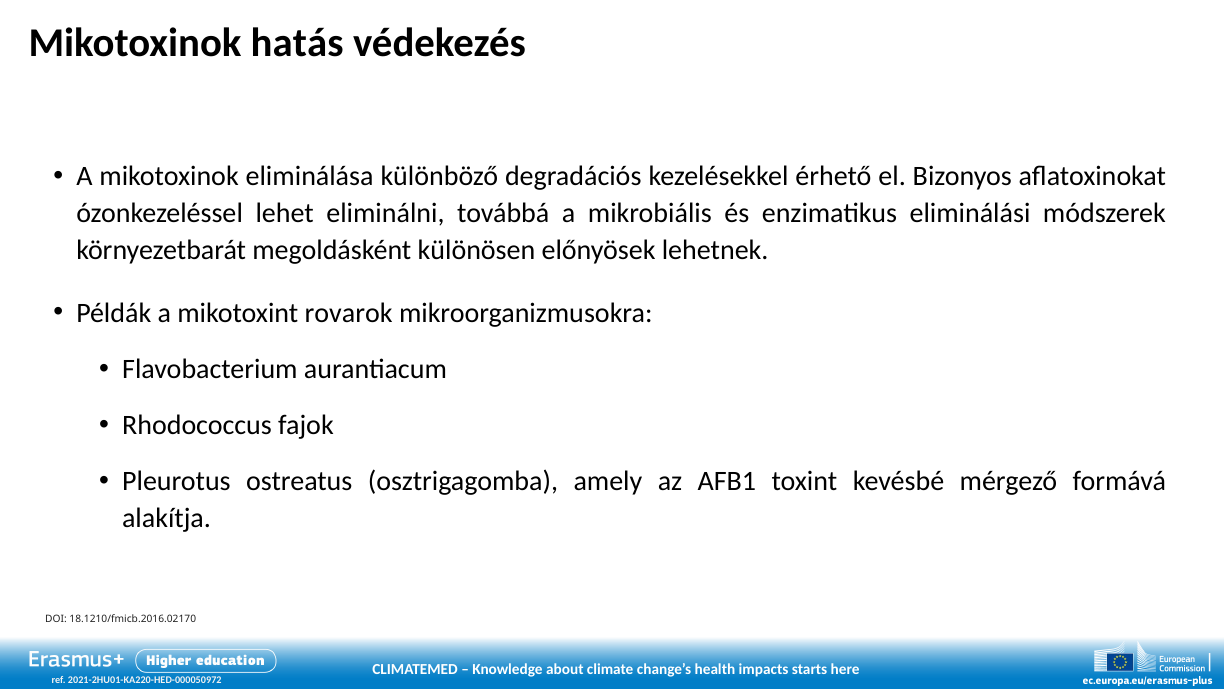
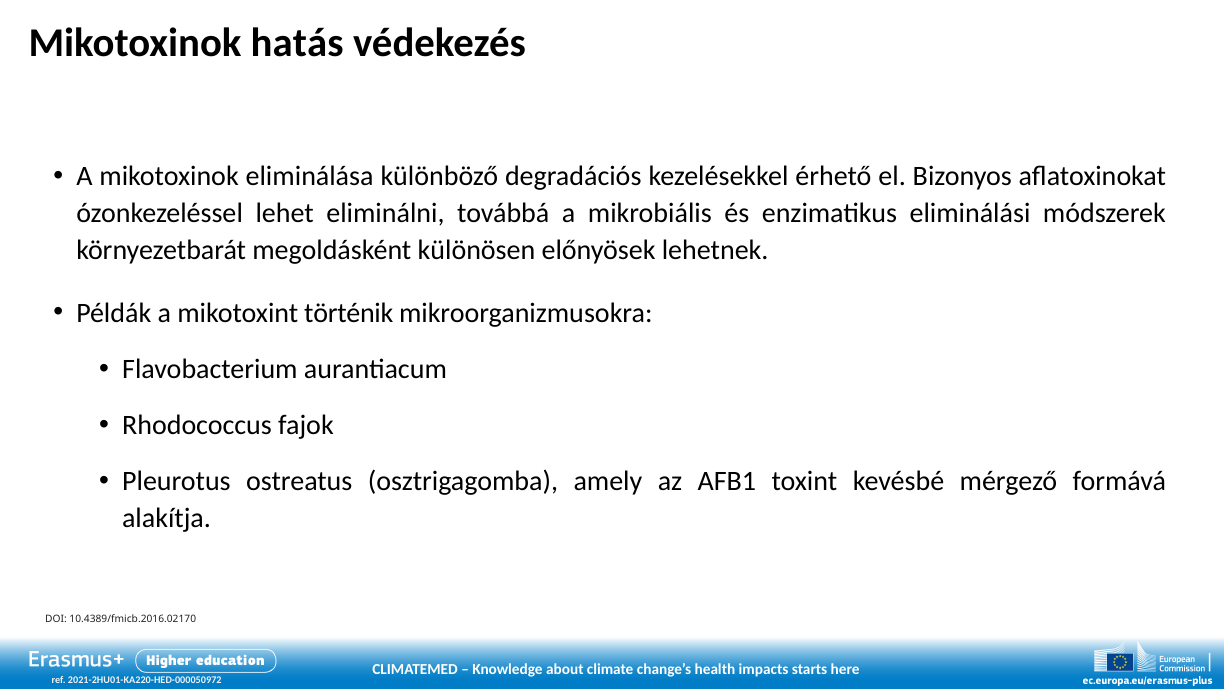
rovarok: rovarok -> történik
18.1210/fmicb.2016.02170: 18.1210/fmicb.2016.02170 -> 10.4389/fmicb.2016.02170
